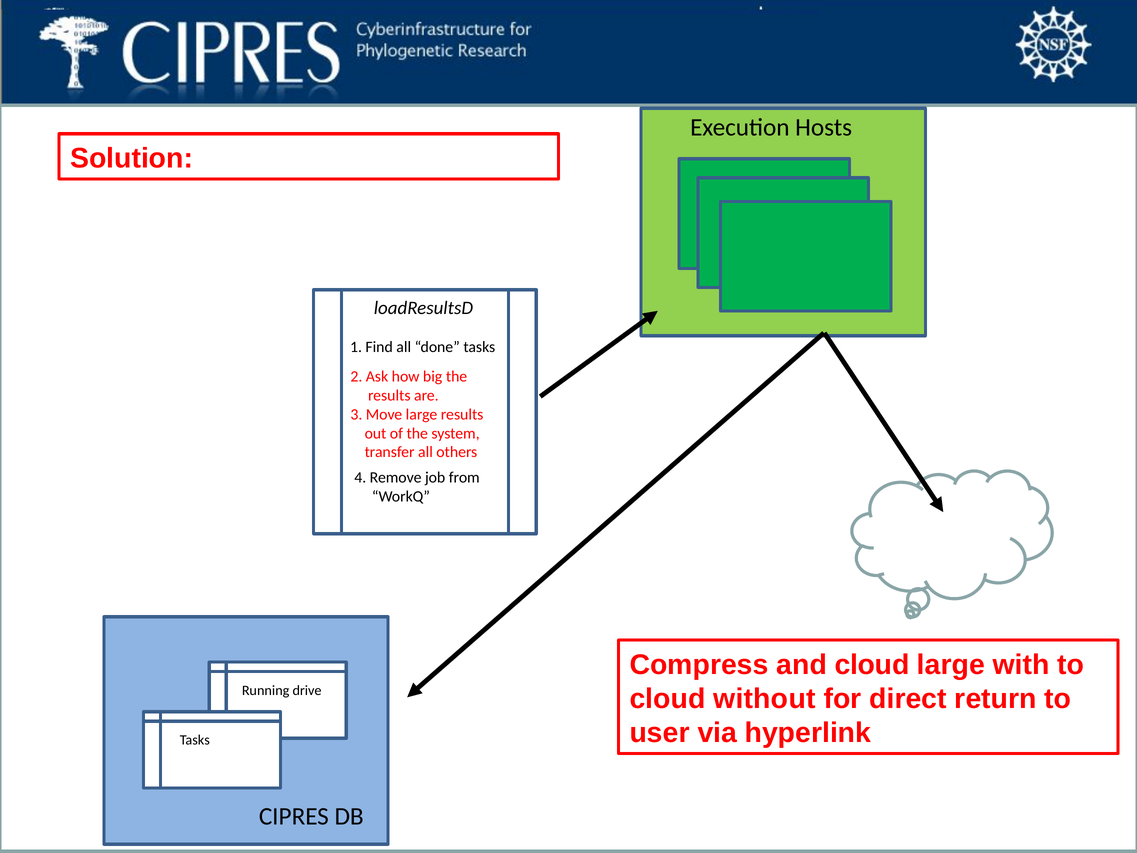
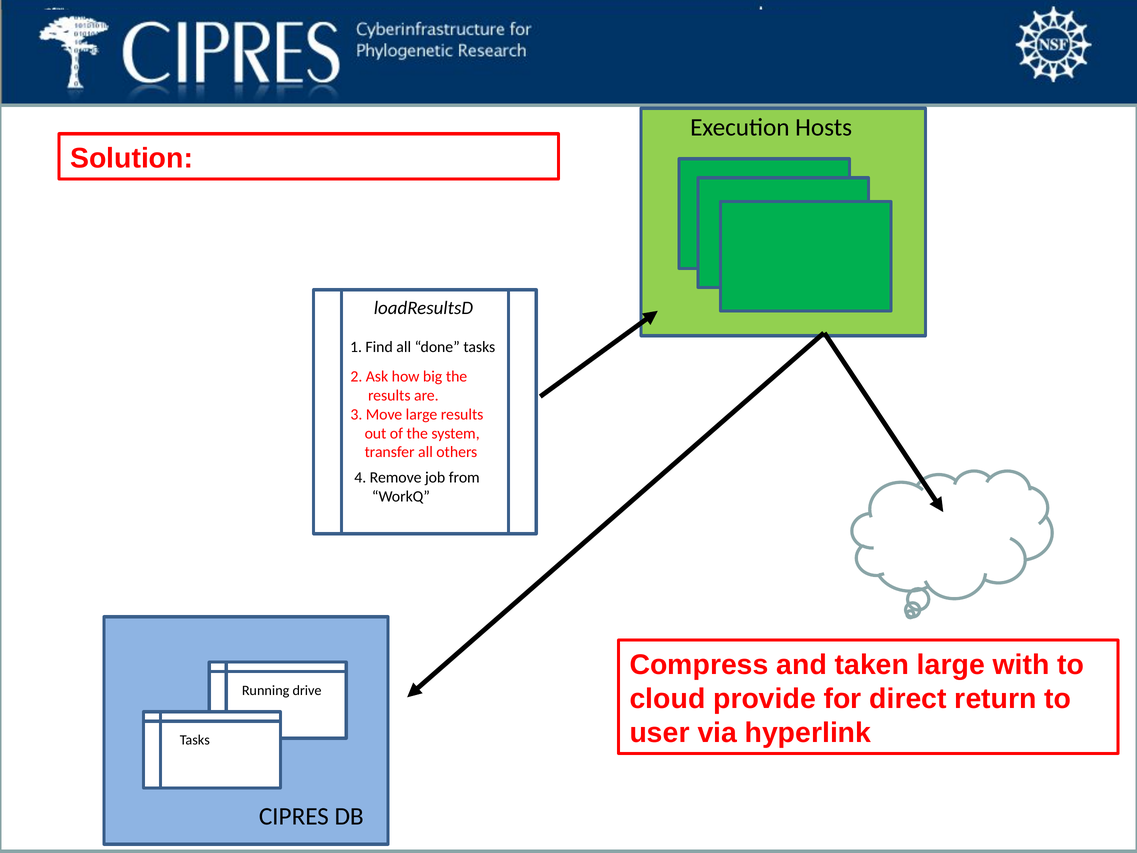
and cloud: cloud -> taken
without: without -> provide
